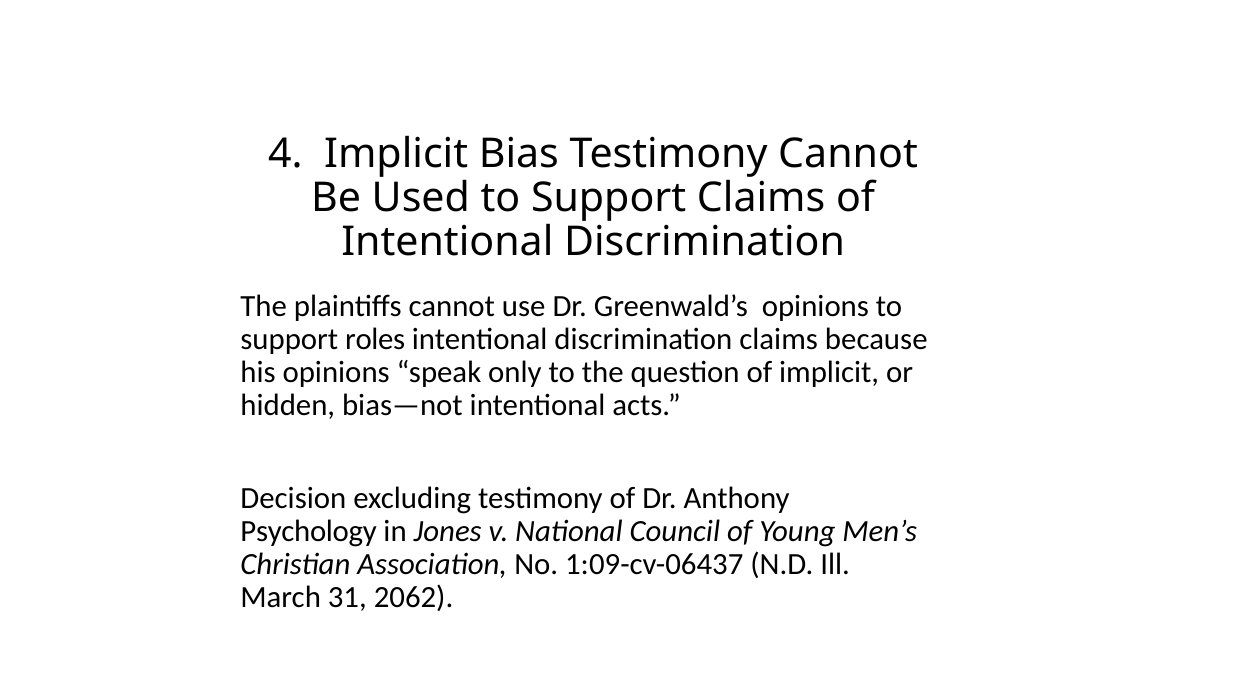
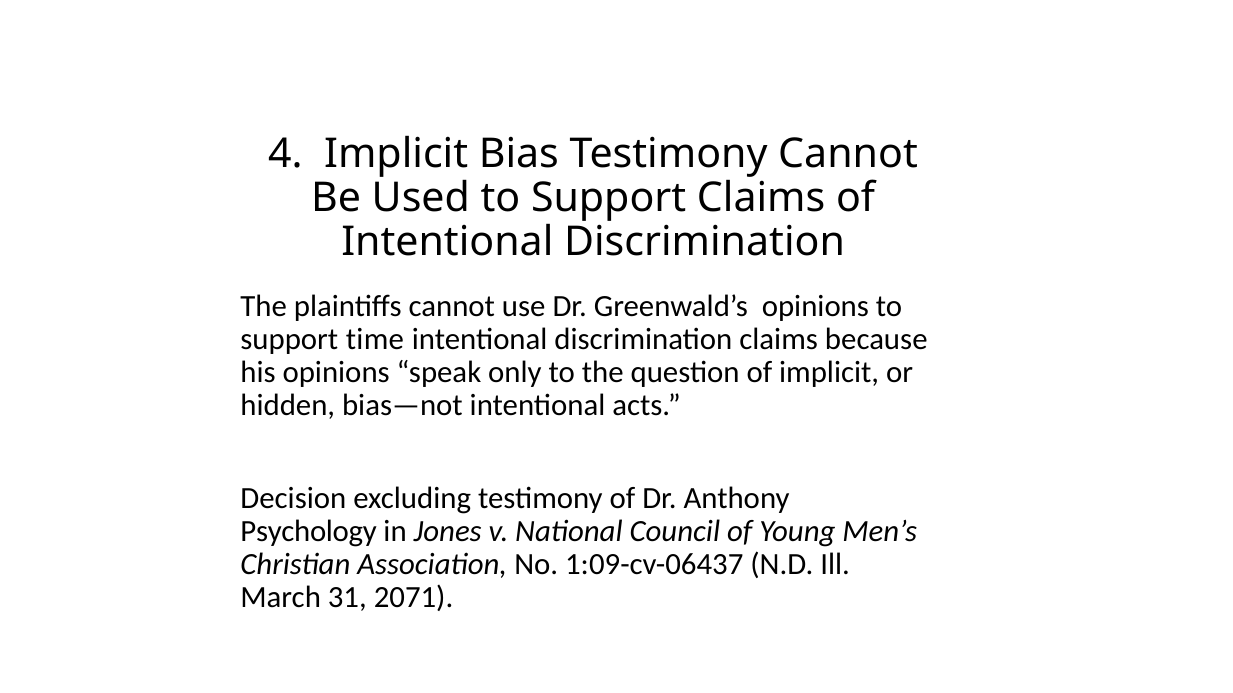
roles: roles -> time
2062: 2062 -> 2071
